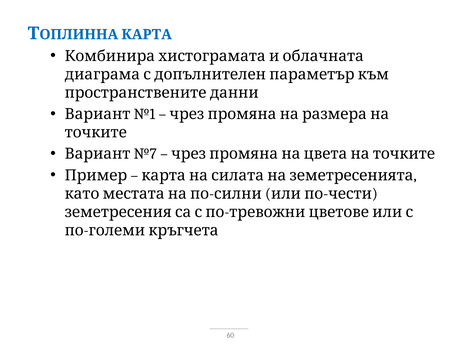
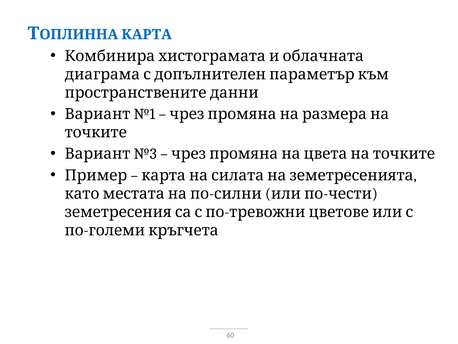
№7: №7 -> №3
